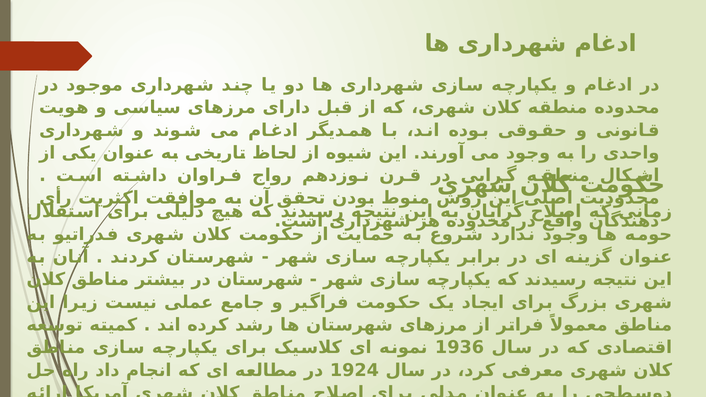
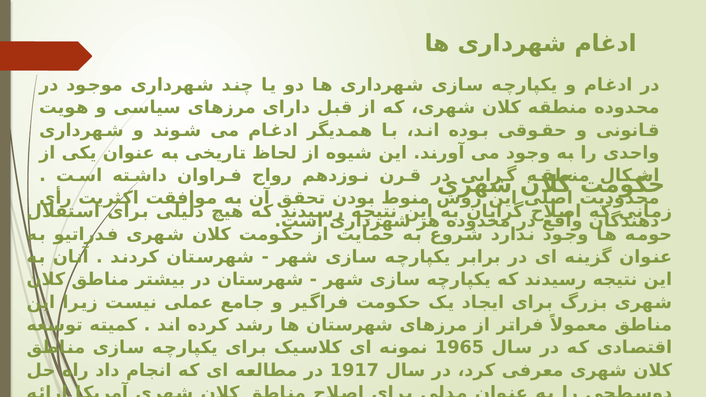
1936: 1936 -> 1965
1924: 1924 -> 1917
